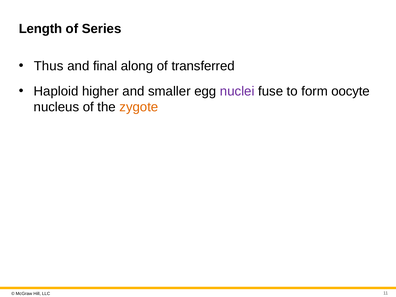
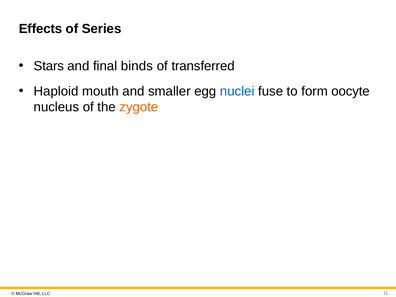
Length: Length -> Effects
Thus: Thus -> Stars
along: along -> binds
higher: higher -> mouth
nuclei colour: purple -> blue
